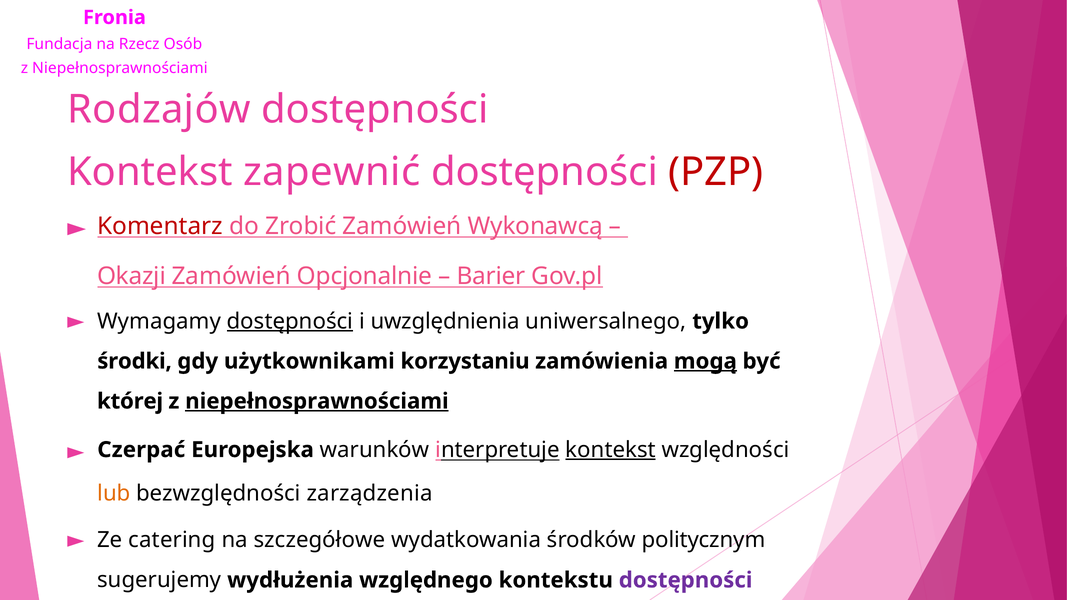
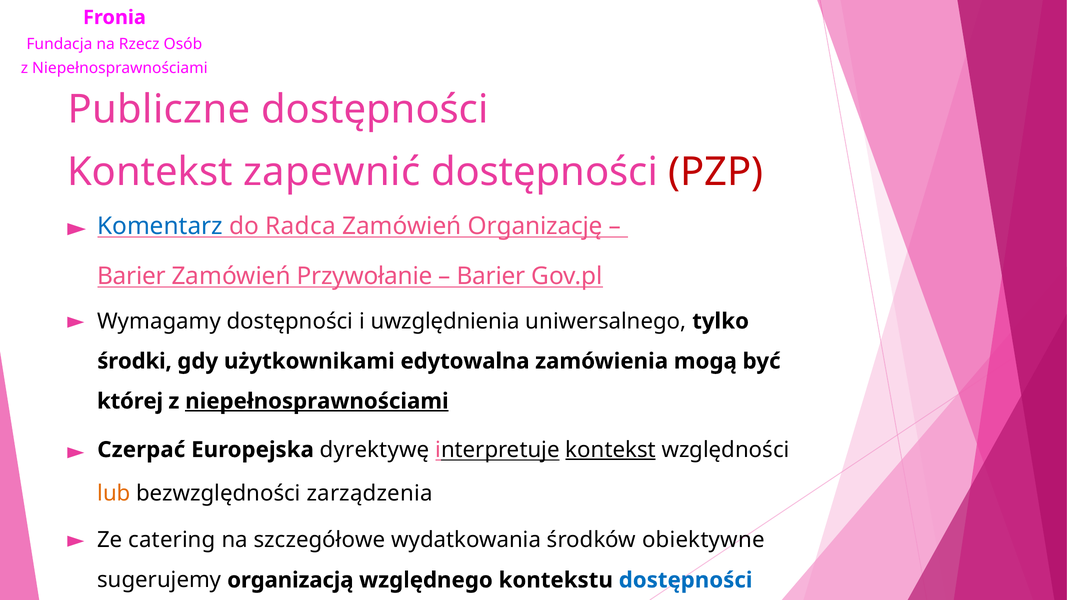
Rodzajów: Rodzajów -> Publiczne
Komentarz colour: red -> blue
Zrobić: Zrobić -> Radca
Wykonawcą: Wykonawcą -> Organizację
Okazji at (131, 276): Okazji -> Barier
Opcjonalnie: Opcjonalnie -> Przywołanie
dostępności at (290, 321) underline: present -> none
korzystaniu: korzystaniu -> edytowalna
mogą underline: present -> none
warunków: warunków -> dyrektywę
politycznym: politycznym -> obiektywne
wydłużenia: wydłużenia -> organizacją
dostępności at (686, 580) colour: purple -> blue
